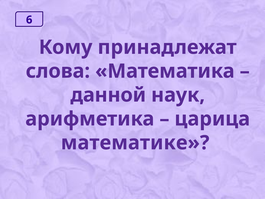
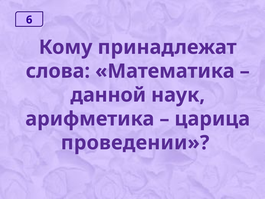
математике: математике -> проведении
